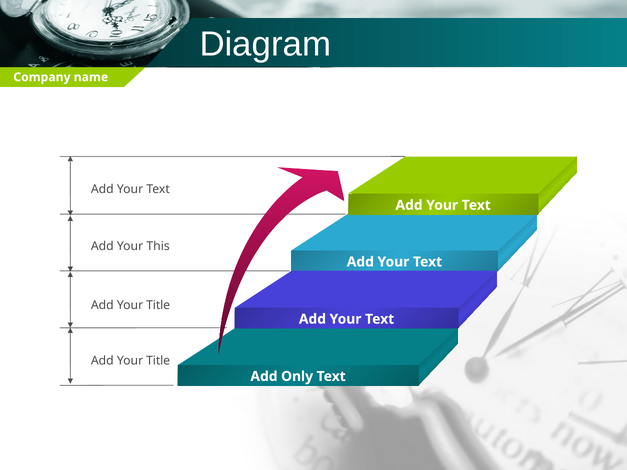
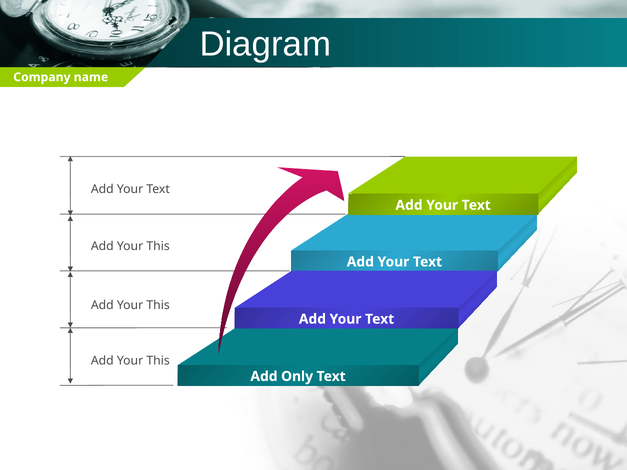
Title at (158, 305): Title -> This
Title at (158, 361): Title -> This
